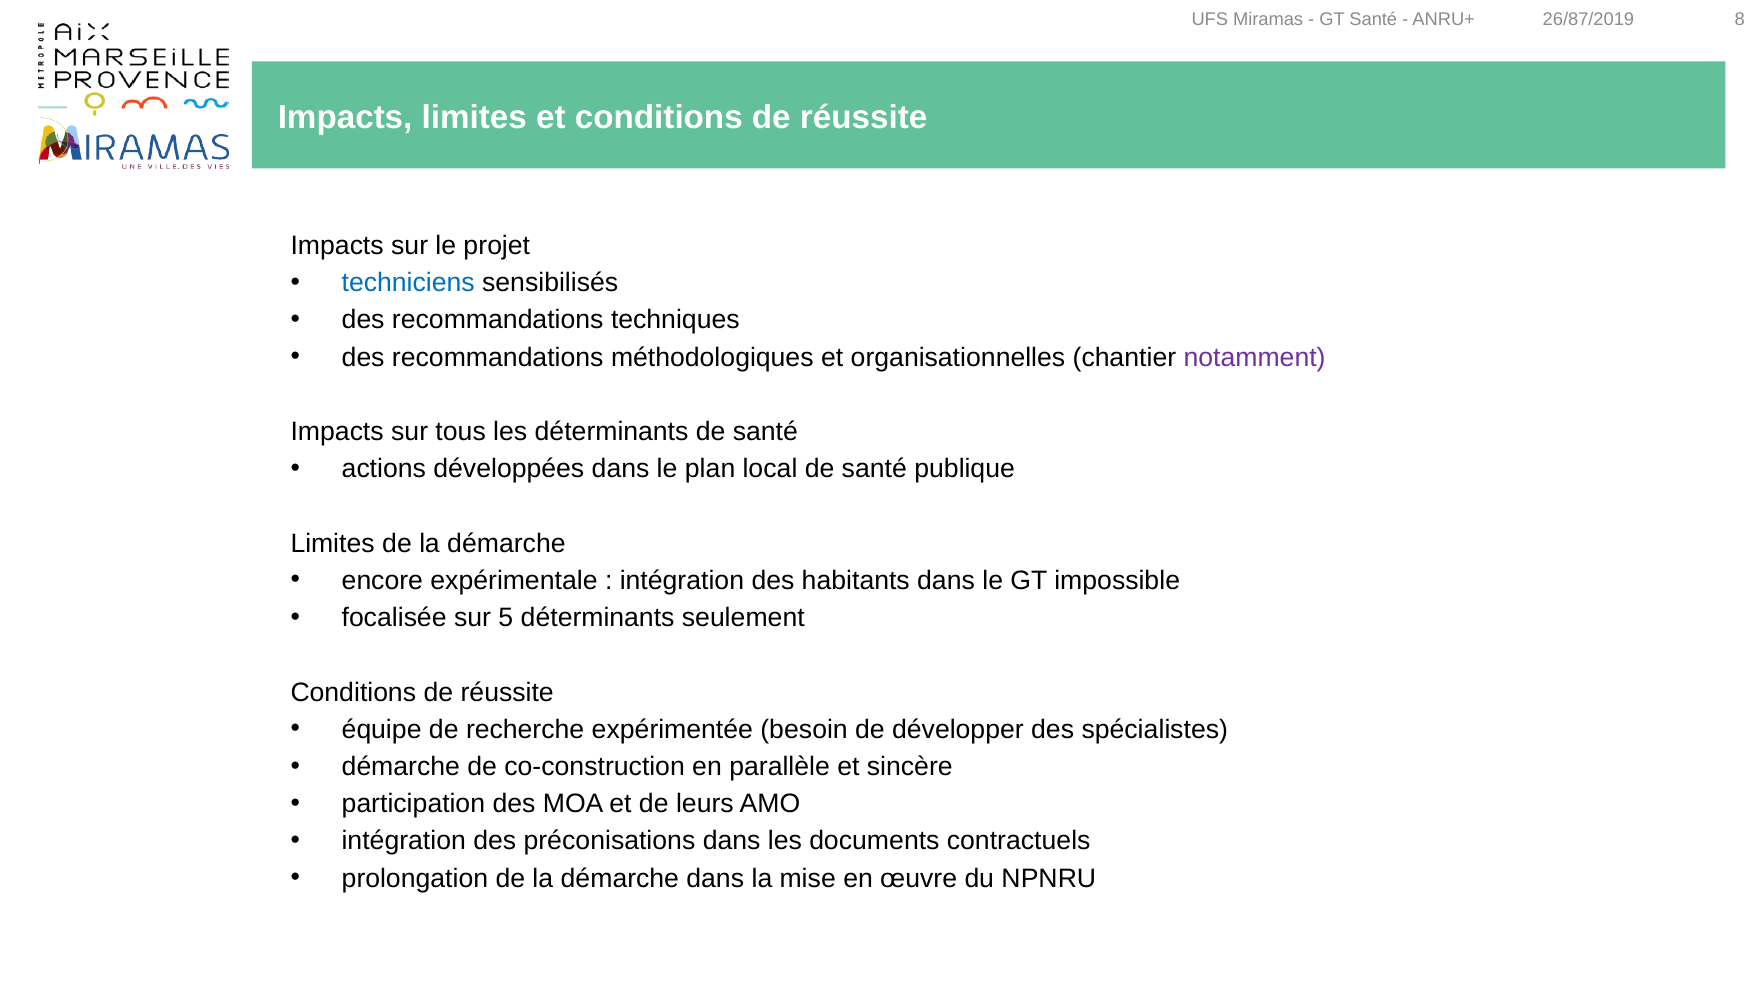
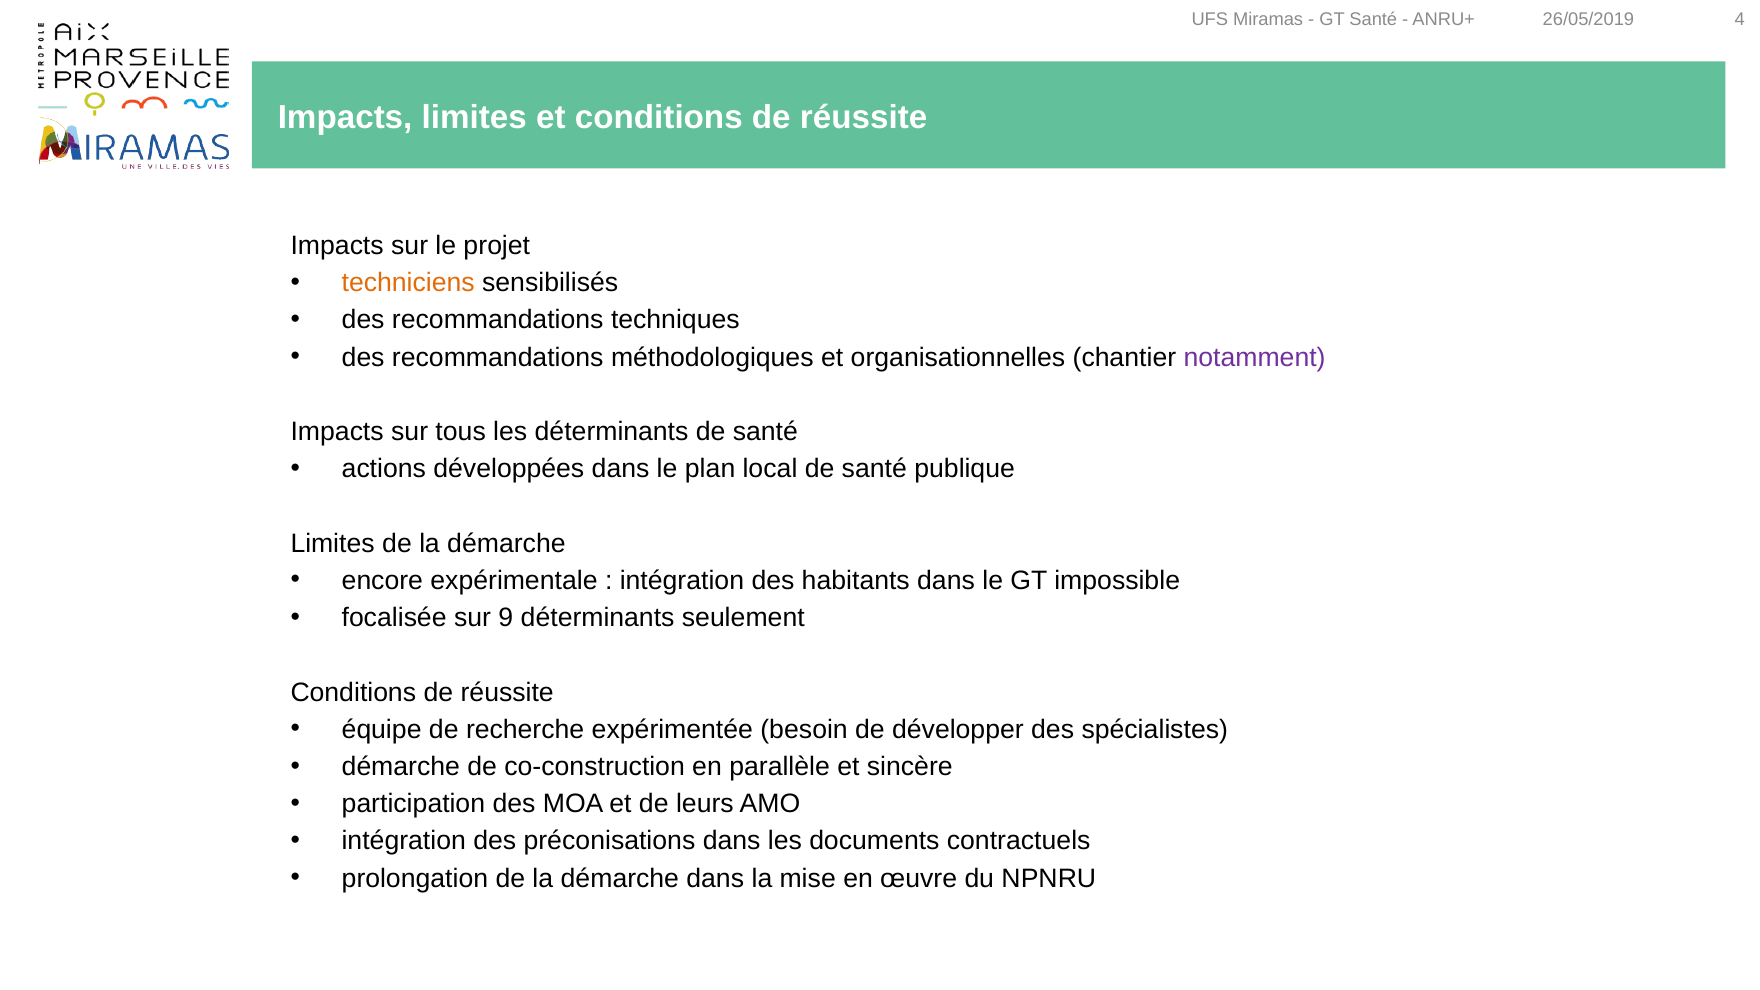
26/87/2019: 26/87/2019 -> 26/05/2019
8: 8 -> 4
techniciens colour: blue -> orange
5: 5 -> 9
